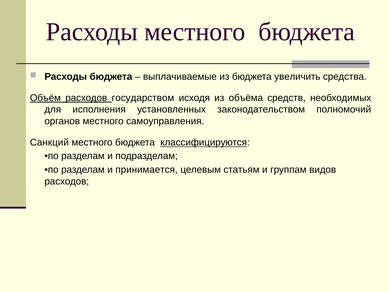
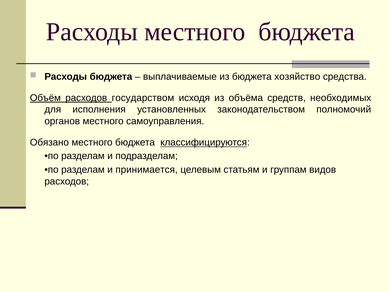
увеличить: увеличить -> хозяйство
Санкций: Санкций -> Обязано
